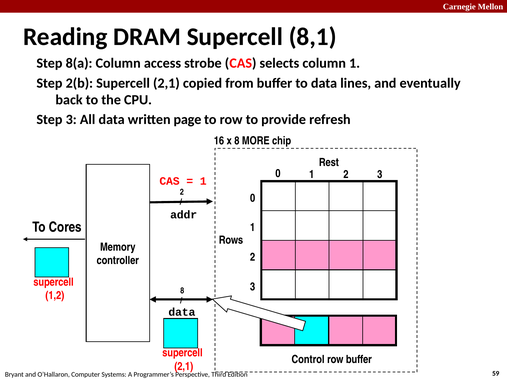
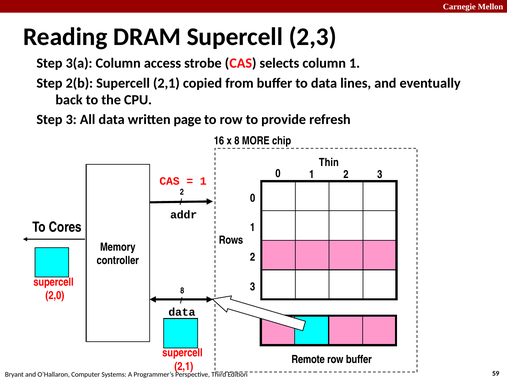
8,1: 8,1 -> 2,3
8(a: 8(a -> 3(a
Rest: Rest -> Thin
1,2: 1,2 -> 2,0
Control: Control -> Remote
